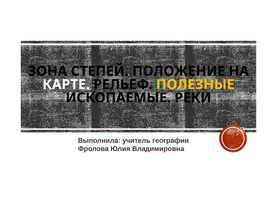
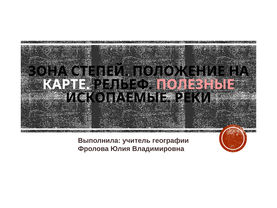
ПОЛЕЗНЫЕ colour: yellow -> pink
